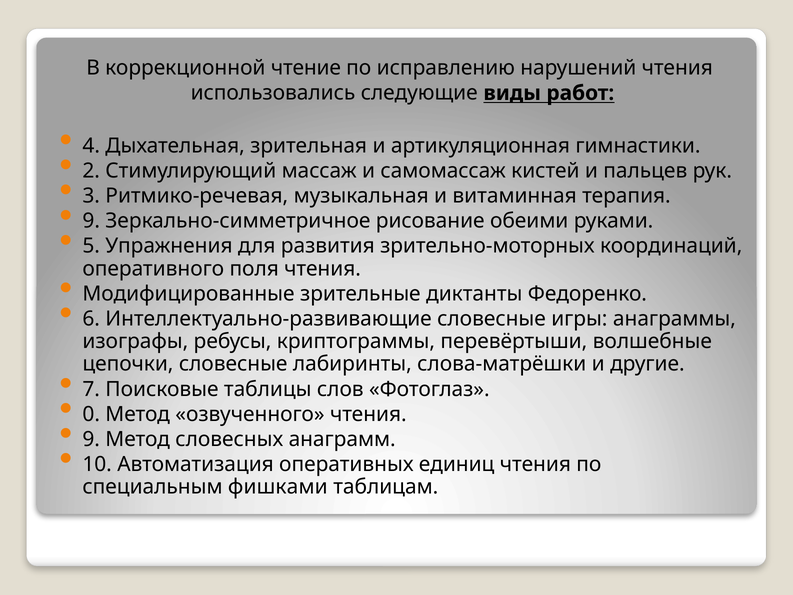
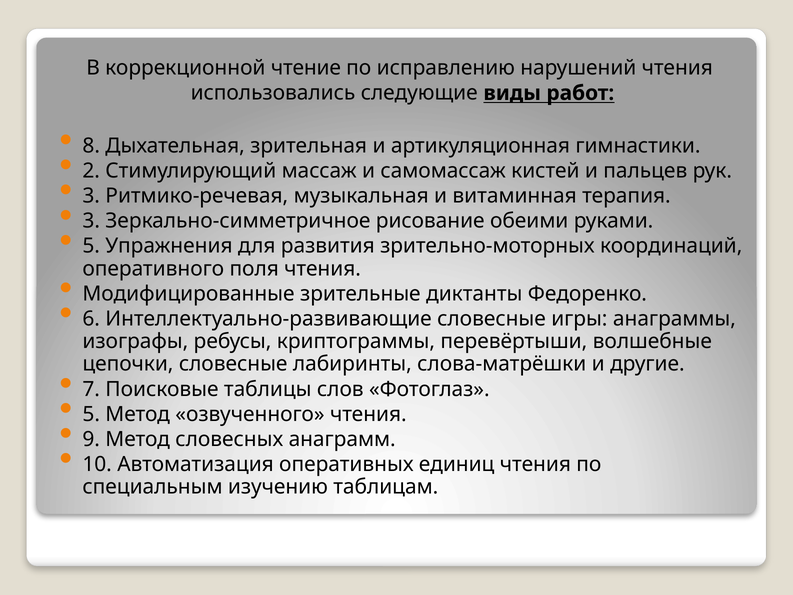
4: 4 -> 8
9 at (91, 221): 9 -> 3
0 at (91, 414): 0 -> 5
фишками: фишками -> изучению
